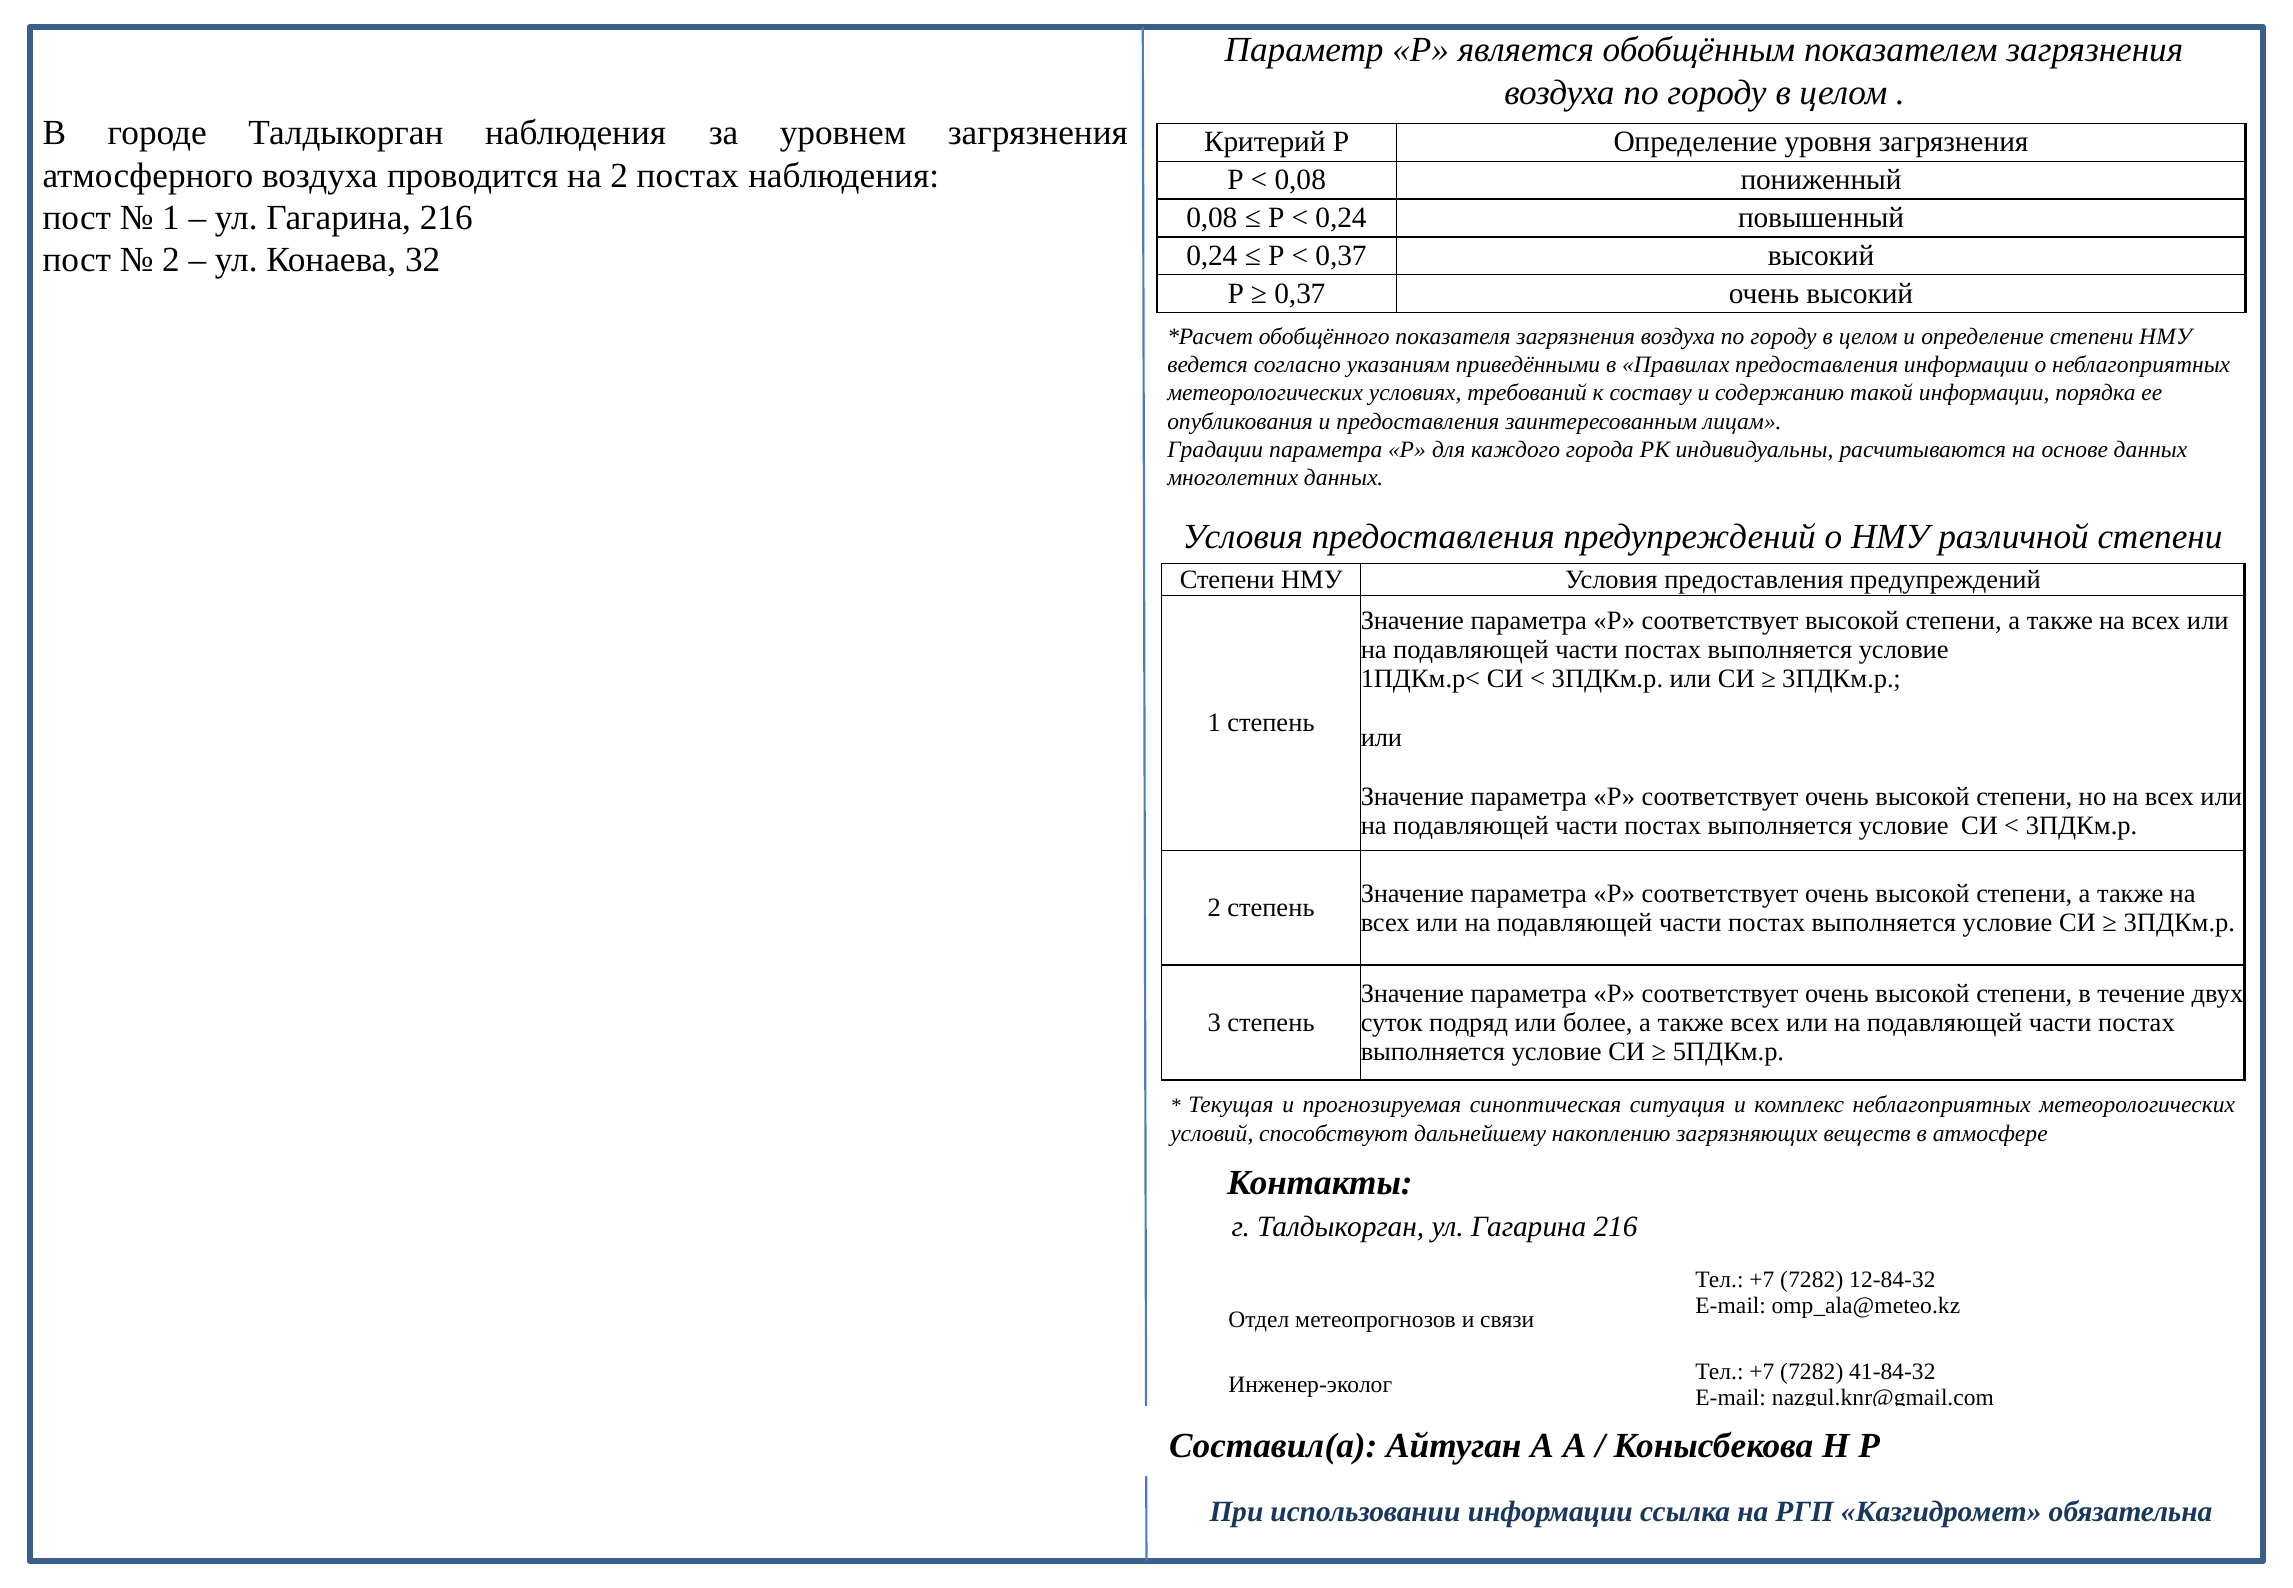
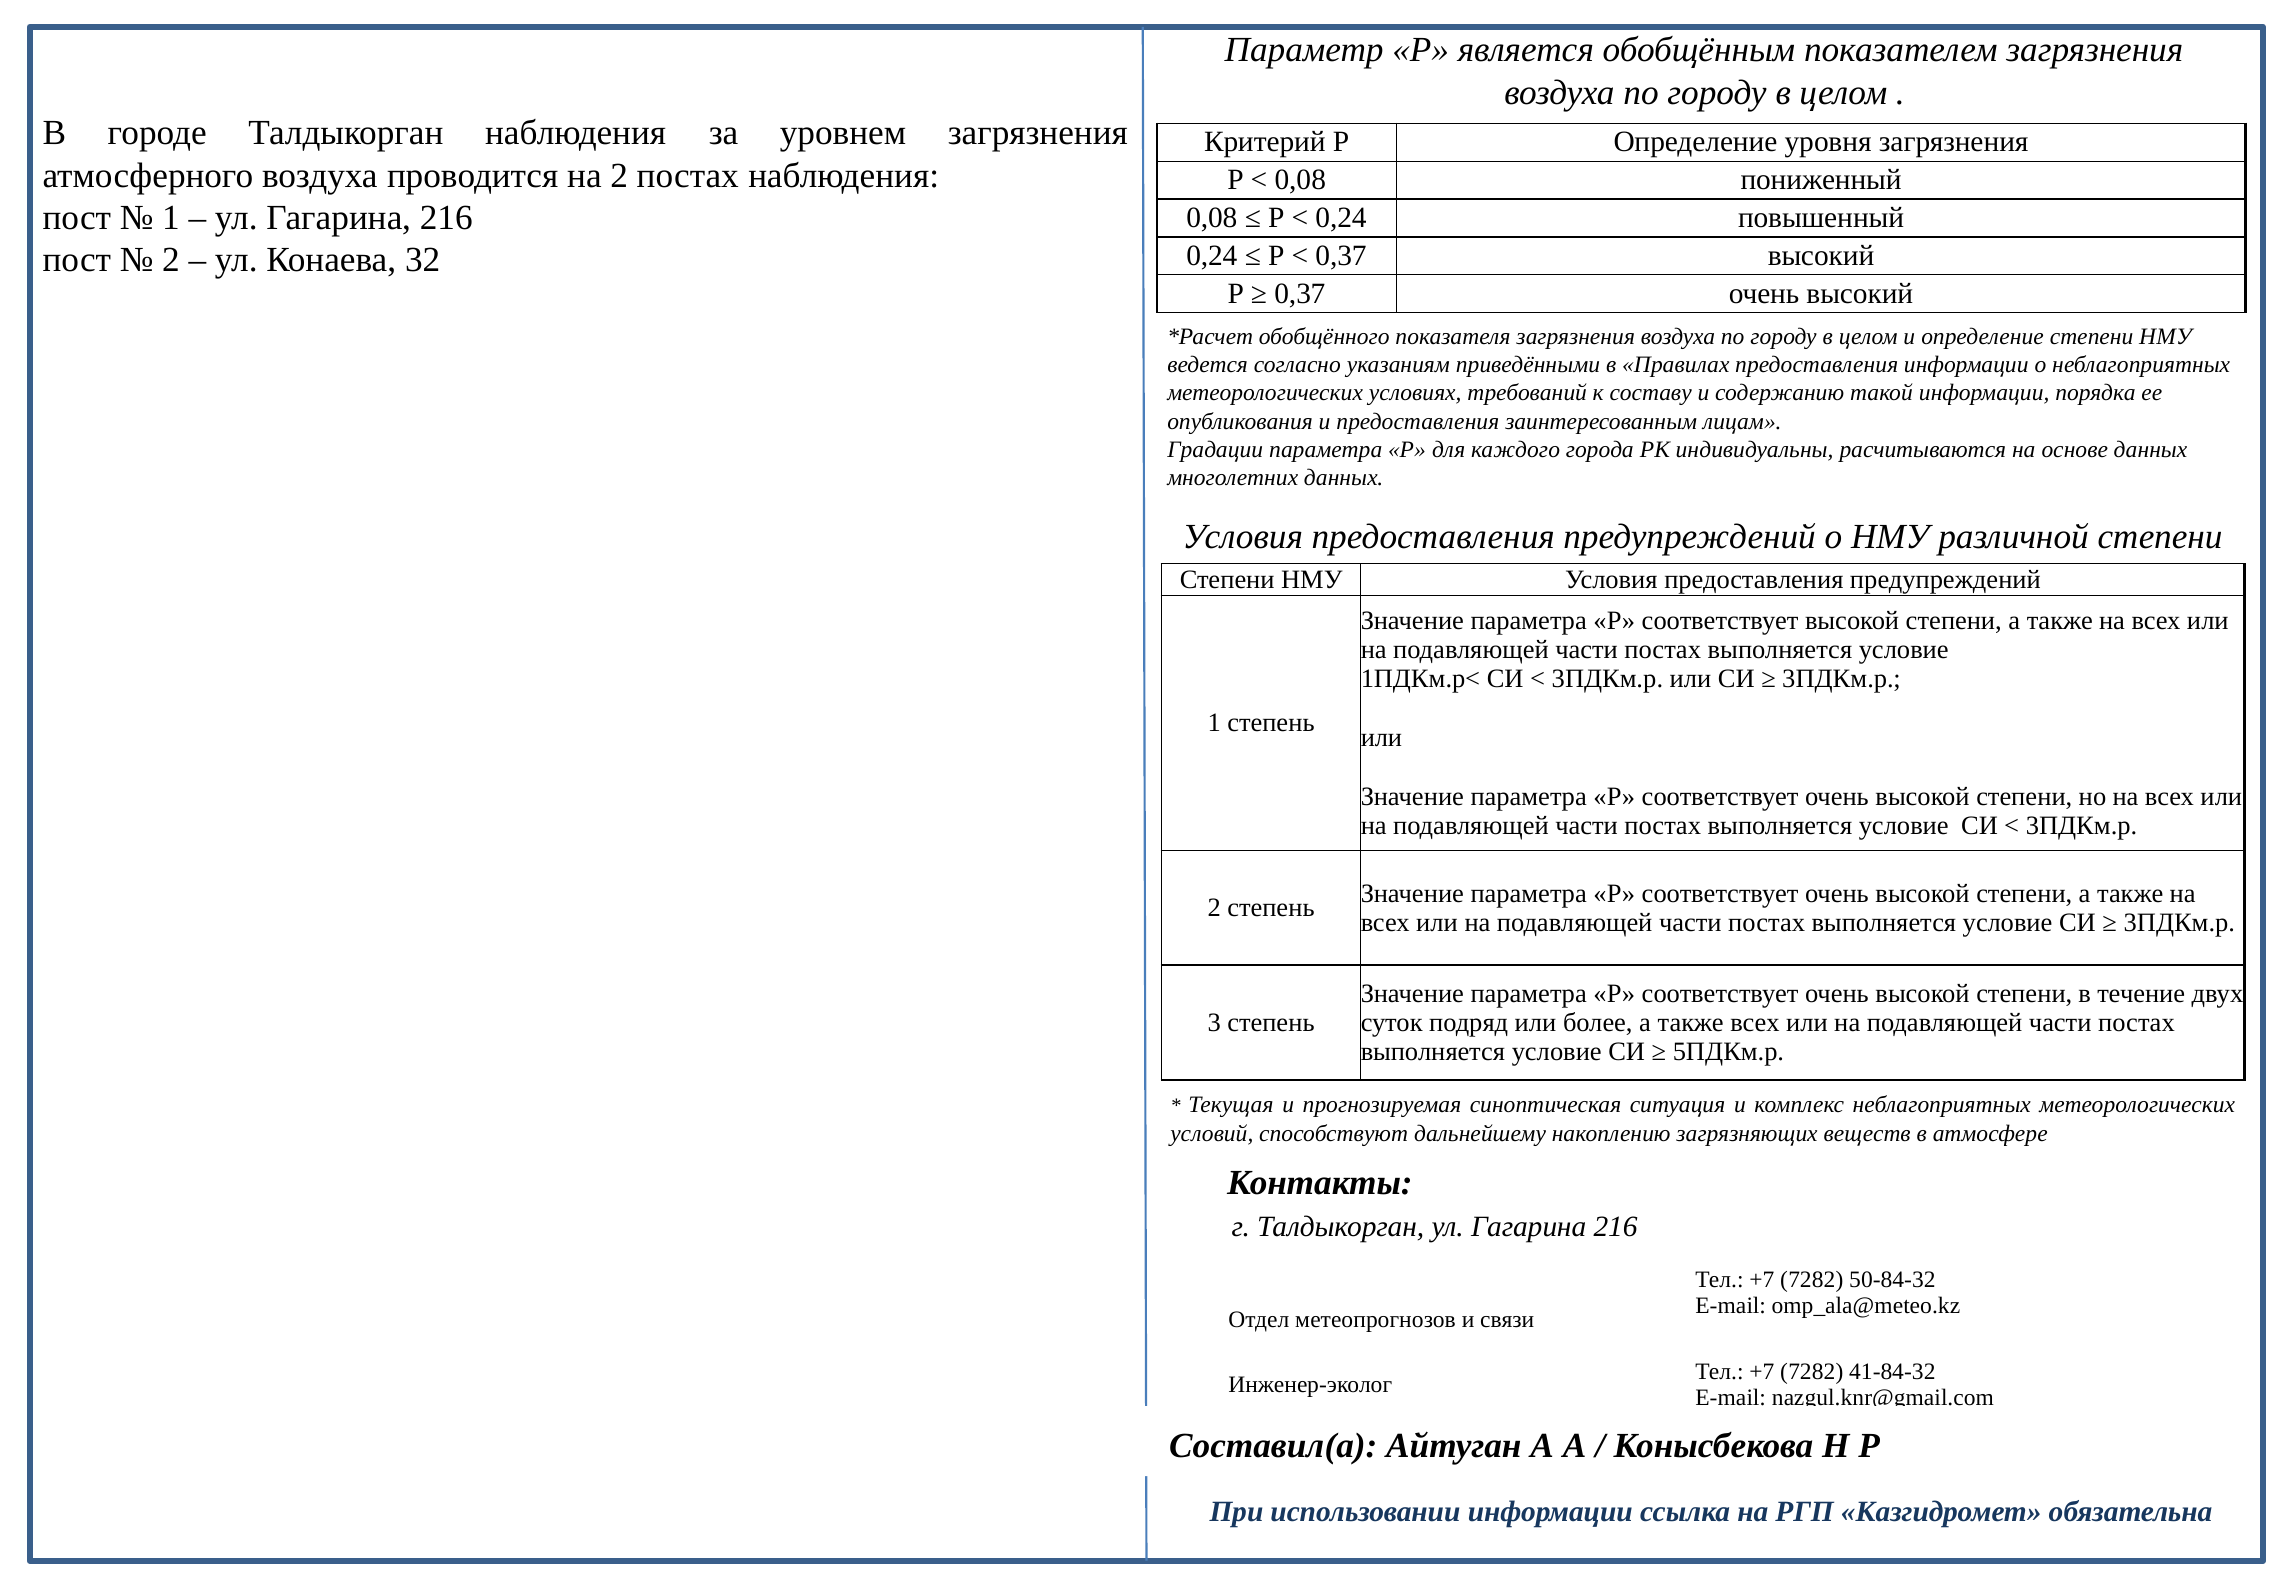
12-84-32: 12-84-32 -> 50-84-32
